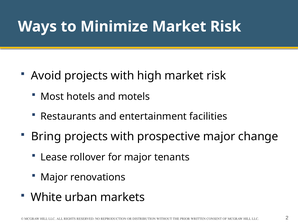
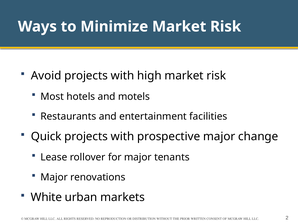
Bring: Bring -> Quick
